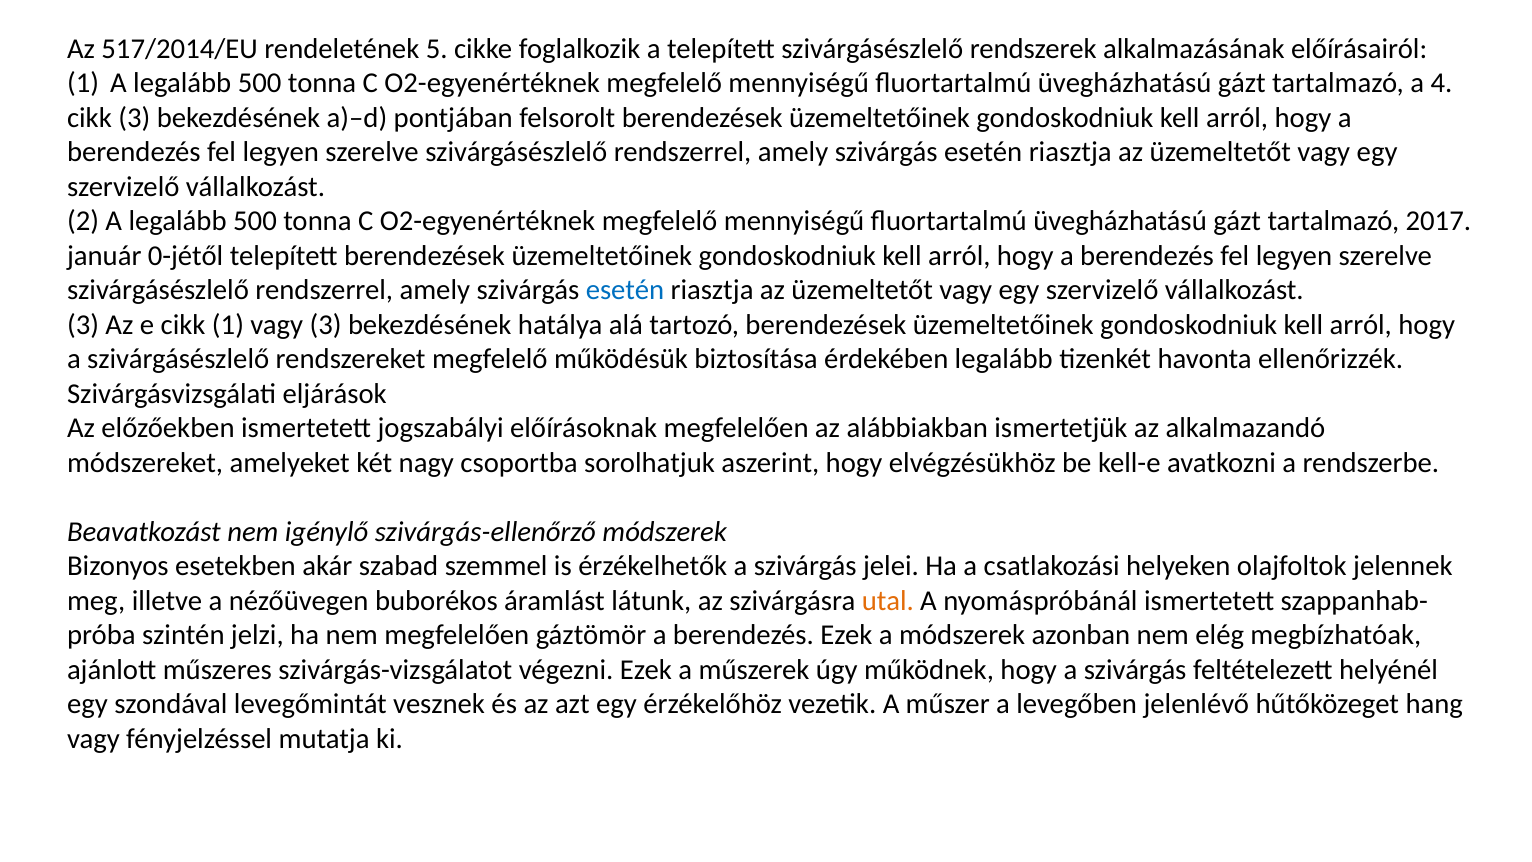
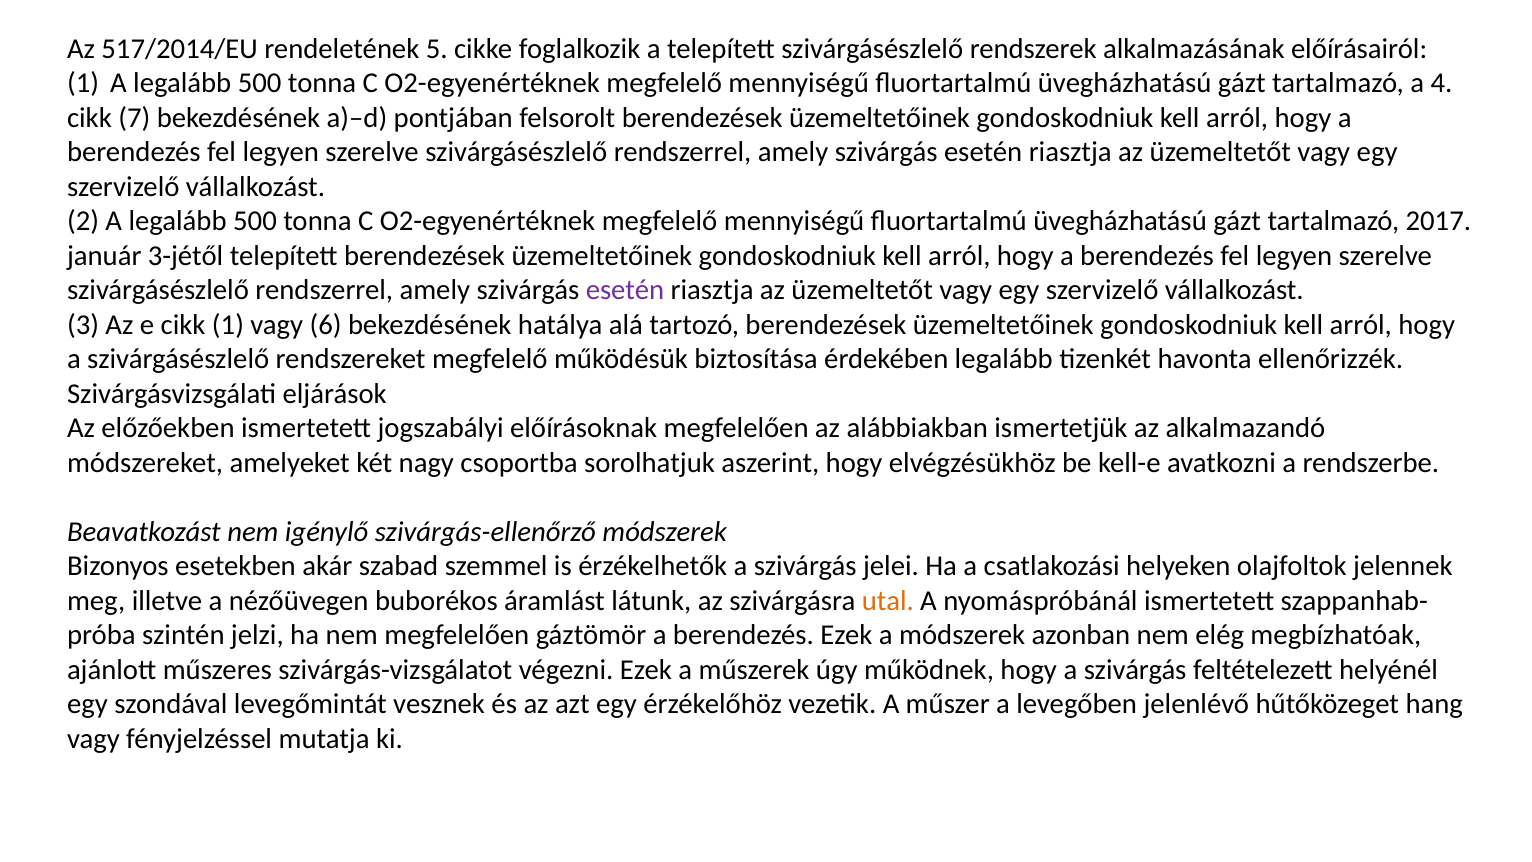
cikk 3: 3 -> 7
0-jétől: 0-jétől -> 3-jétől
esetén at (625, 290) colour: blue -> purple
vagy 3: 3 -> 6
